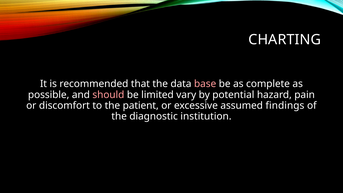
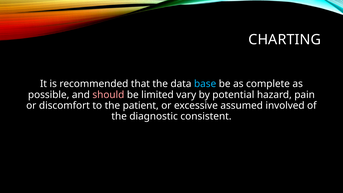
base colour: pink -> light blue
findings: findings -> involved
institution: institution -> consistent
